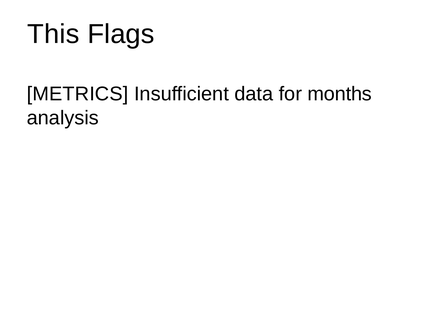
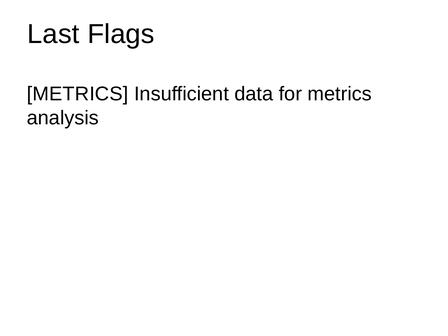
This: This -> Last
for months: months -> metrics
